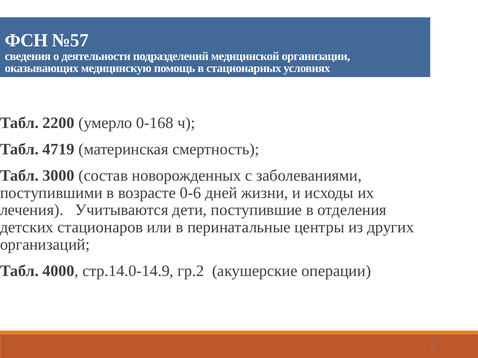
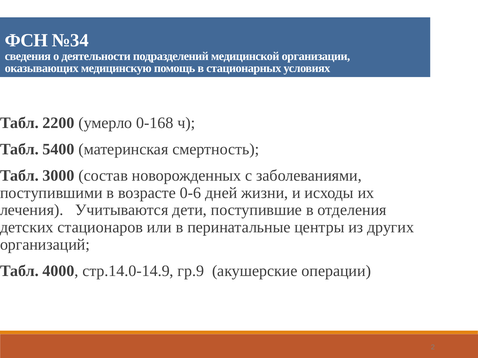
№57: №57 -> №34
4719: 4719 -> 5400
гр.2: гр.2 -> гр.9
